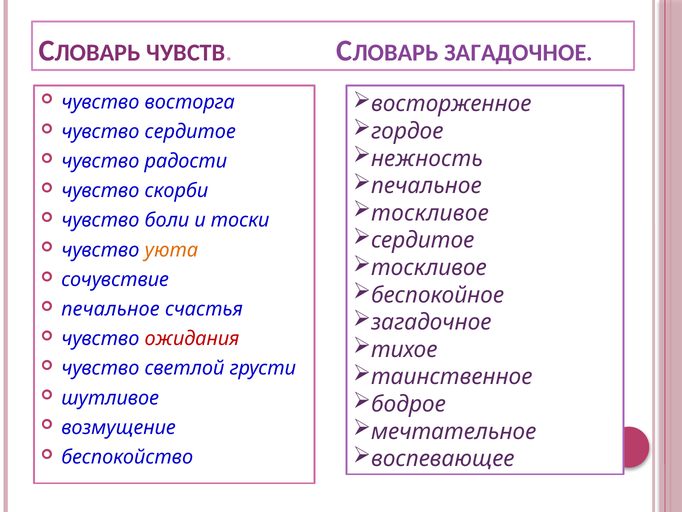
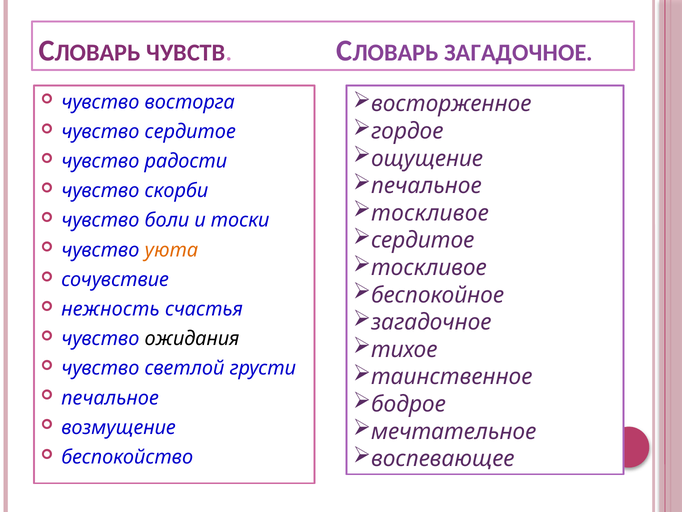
нежность: нежность -> ощущение
печальное at (110, 309): печальное -> нежность
ожидания colour: red -> black
шутливое at (110, 398): шутливое -> печальное
